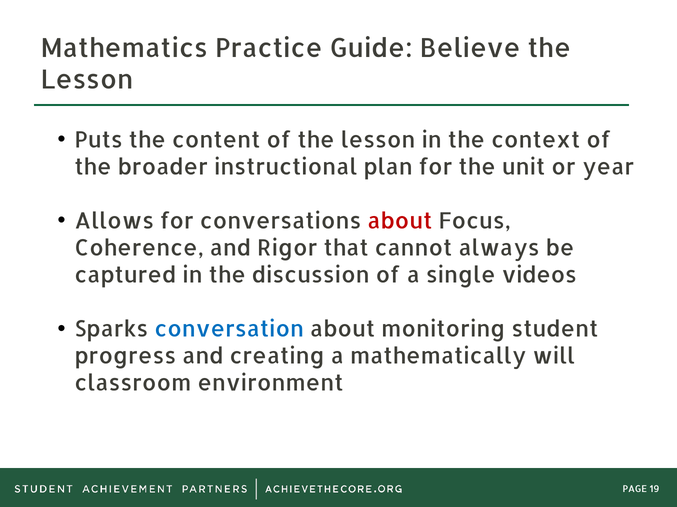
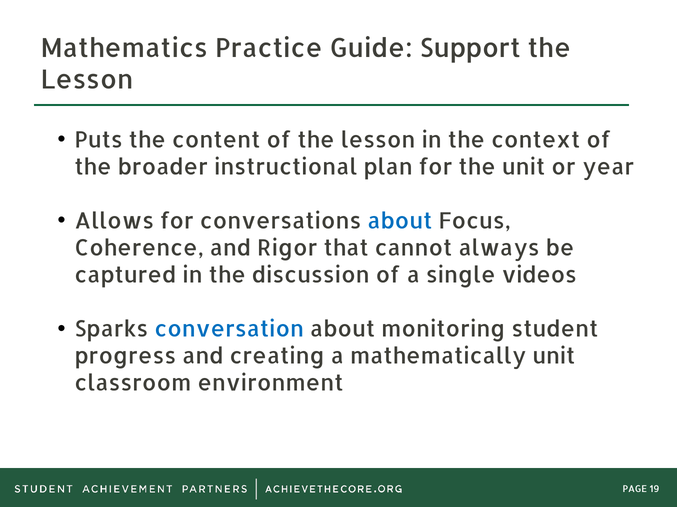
Believe: Believe -> Support
about at (400, 222) colour: red -> blue
mathematically will: will -> unit
